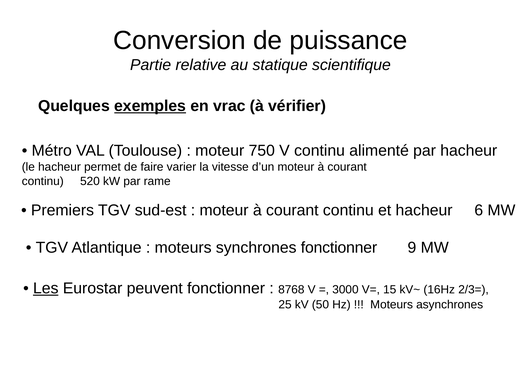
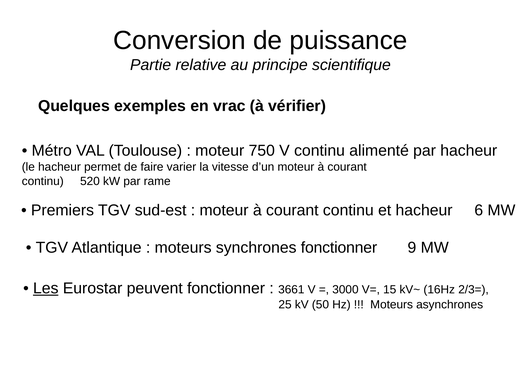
statique: statique -> principe
exemples underline: present -> none
8768: 8768 -> 3661
